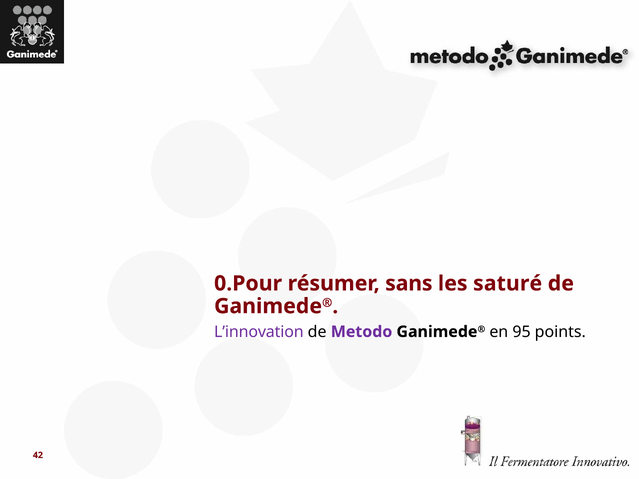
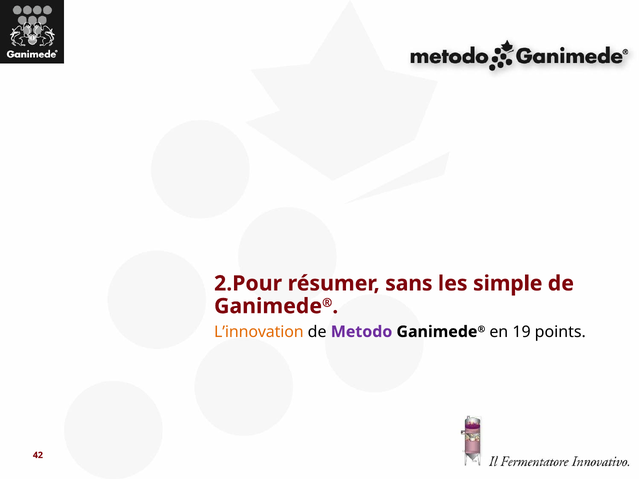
0.Pour: 0.Pour -> 2.Pour
saturé: saturé -> simple
L’innovation colour: purple -> orange
95: 95 -> 19
